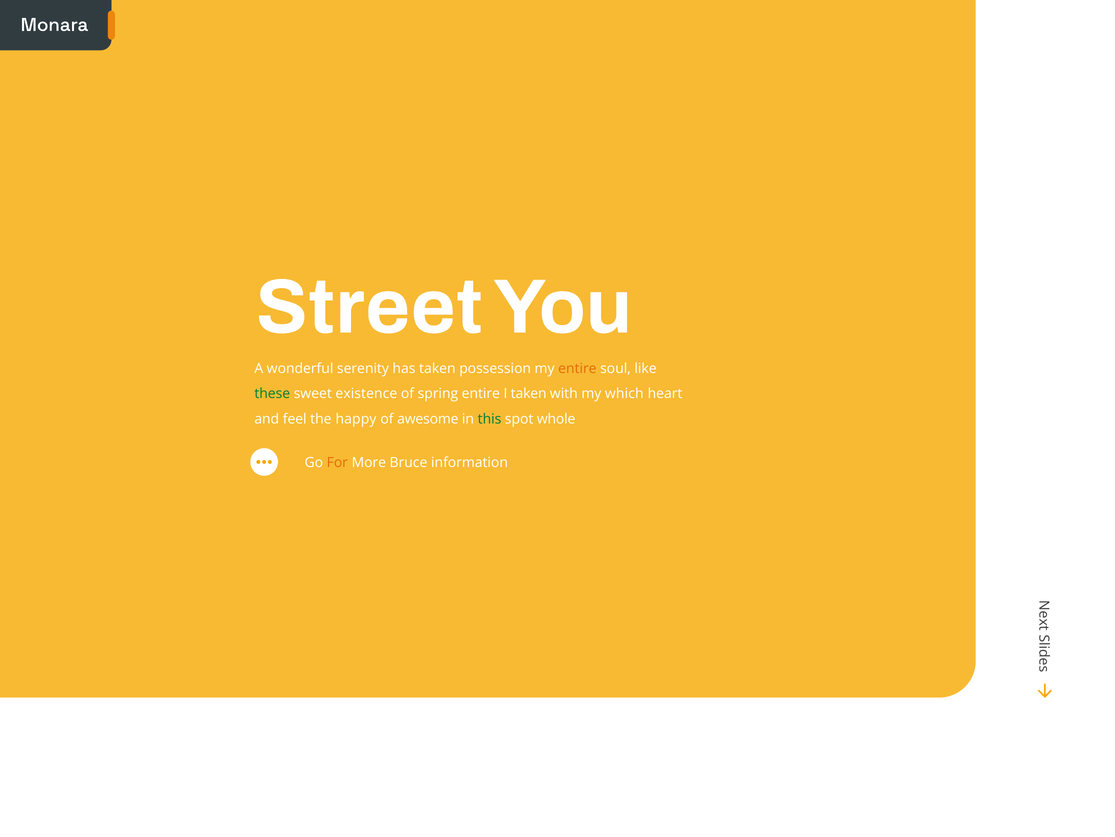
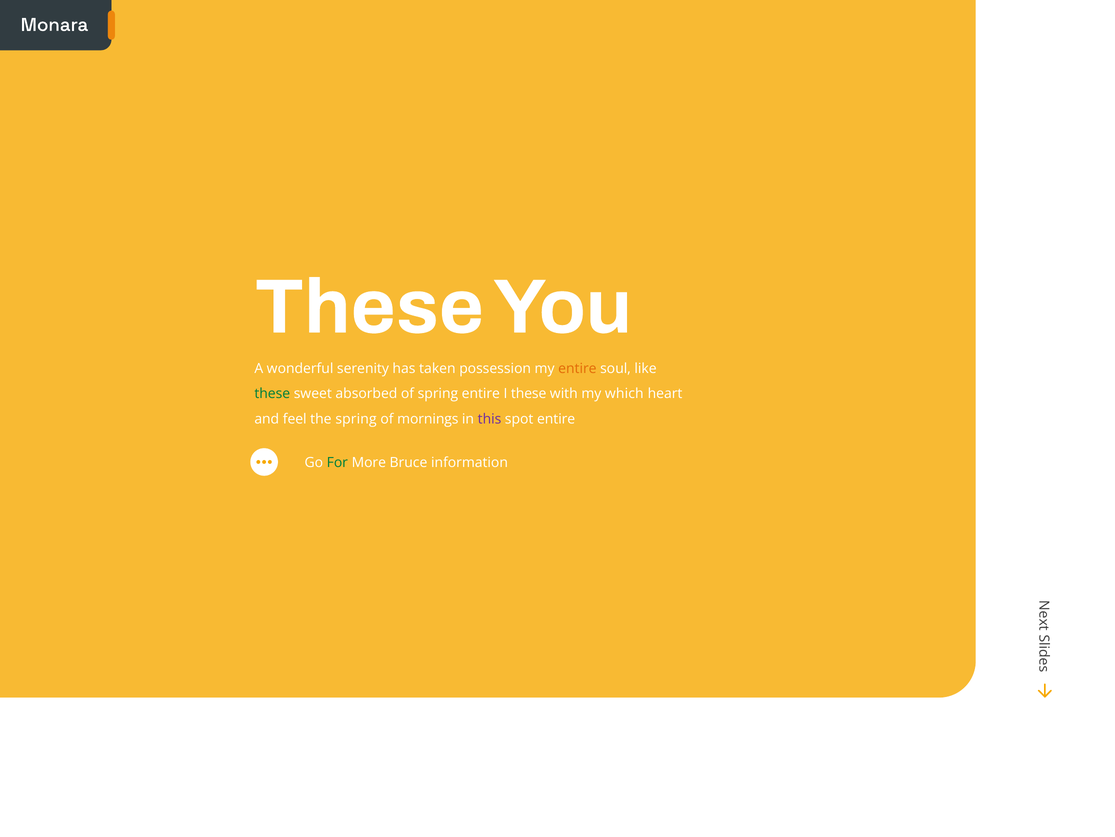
Street at (369, 307): Street -> These
existence: existence -> absorbed
I taken: taken -> these
the happy: happy -> spring
awesome: awesome -> mornings
this colour: green -> purple
spot whole: whole -> entire
For colour: orange -> green
